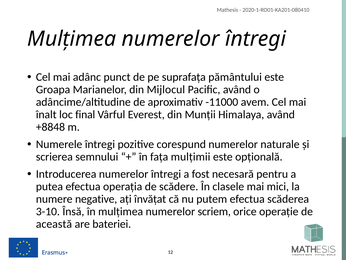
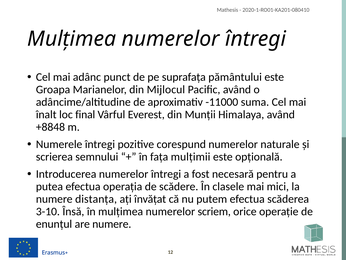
avem: avem -> suma
negative: negative -> distanța
această: această -> enunțul
are bateriei: bateriei -> numere
